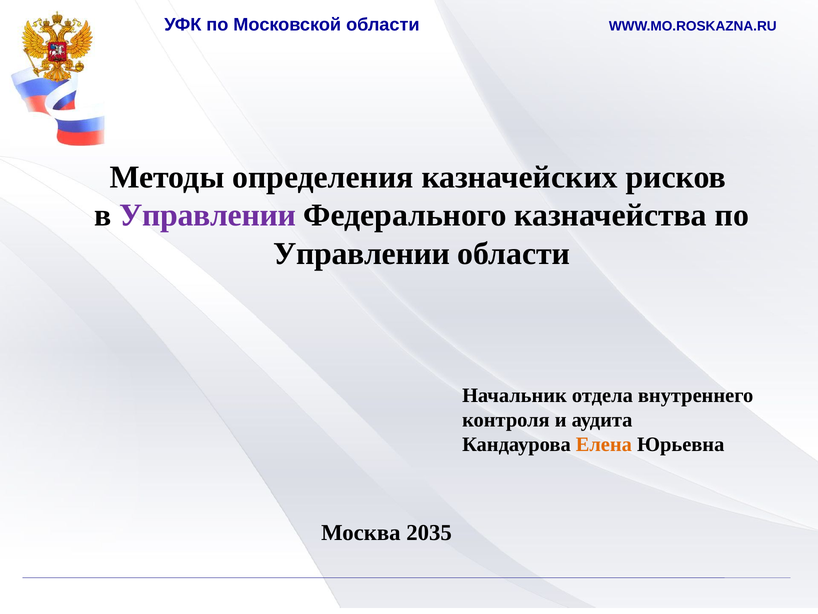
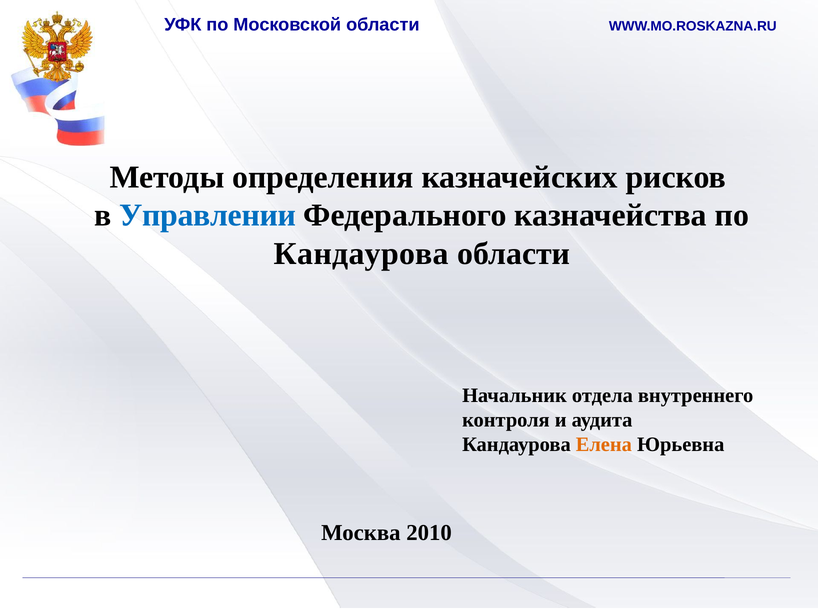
Управлении at (208, 215) colour: purple -> blue
Управлении at (362, 253): Управлении -> Кандаурова
2035: 2035 -> 2010
